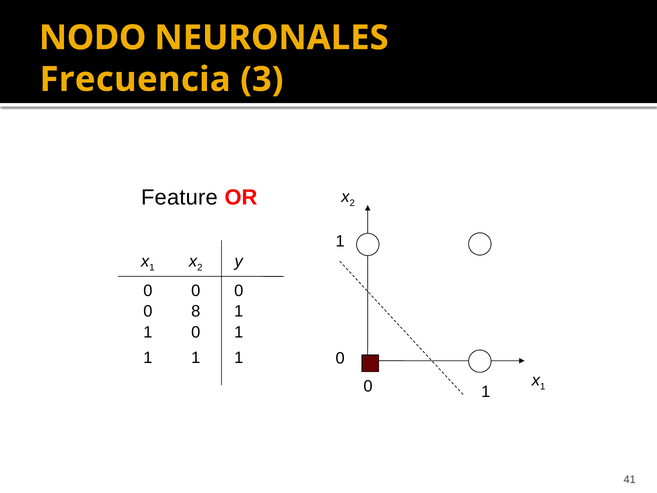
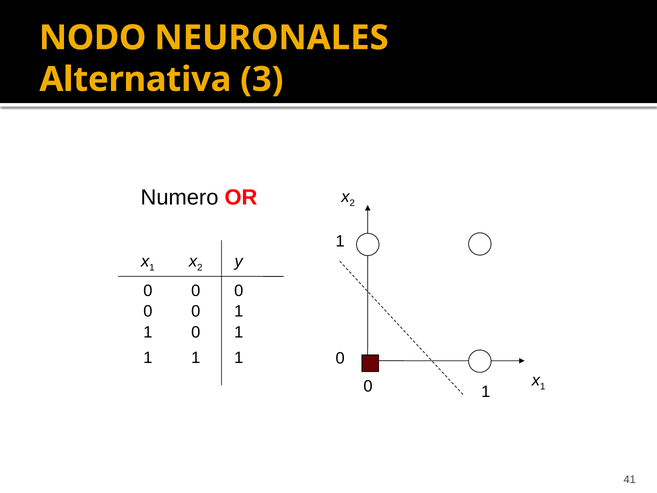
Frecuencia: Frecuencia -> Alternativa
Feature: Feature -> Numero
8 at (196, 311): 8 -> 0
